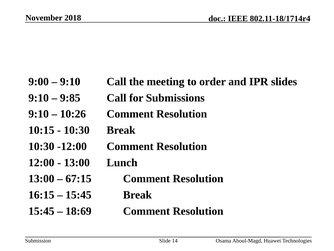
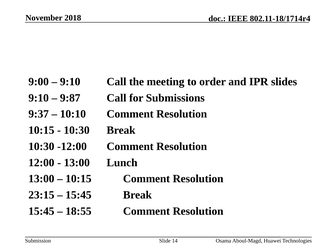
9:85: 9:85 -> 9:87
9:10 at (39, 114): 9:10 -> 9:37
10:26: 10:26 -> 10:10
67:15 at (78, 178): 67:15 -> 10:15
16:15: 16:15 -> 23:15
18:69: 18:69 -> 18:55
